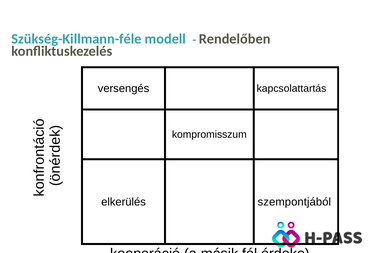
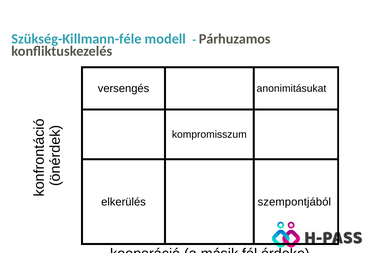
Rendelőben: Rendelőben -> Párhuzamos
kapcsolattartás: kapcsolattartás -> anonimitásukat
